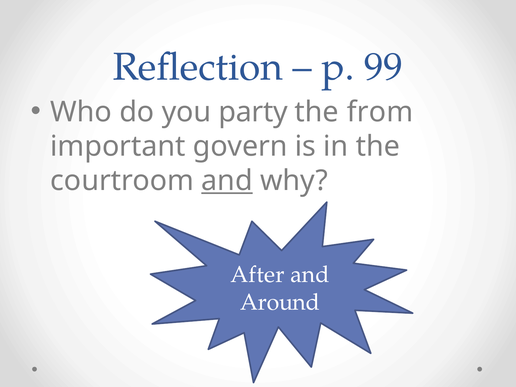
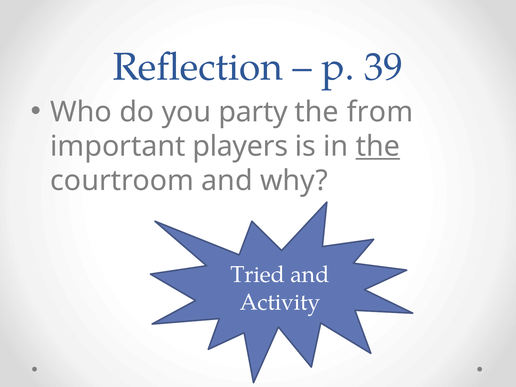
99: 99 -> 39
govern: govern -> players
the at (378, 146) underline: none -> present
and at (227, 181) underline: present -> none
After: After -> Tried
Around: Around -> Activity
